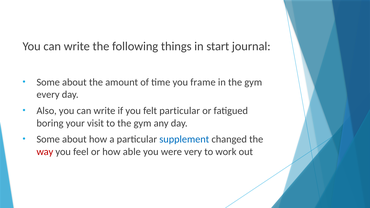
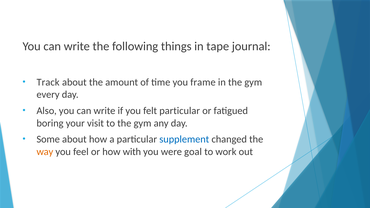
start: start -> tape
Some at (48, 82): Some -> Track
way colour: red -> orange
able: able -> with
very: very -> goal
